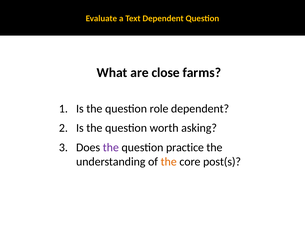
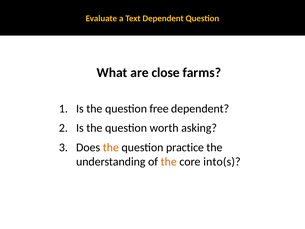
role: role -> free
the at (111, 147) colour: purple -> orange
post(s: post(s -> into(s
